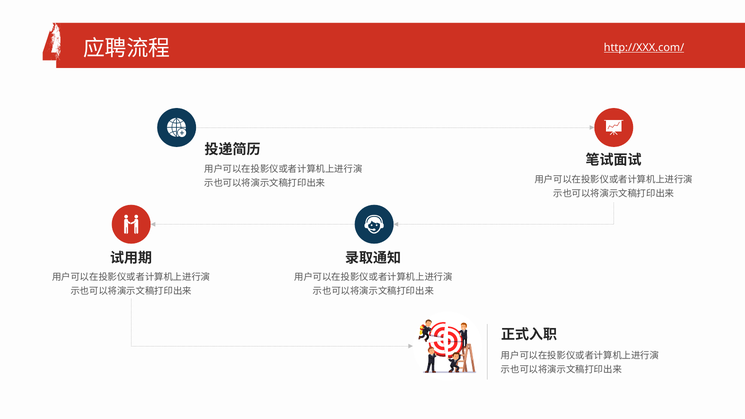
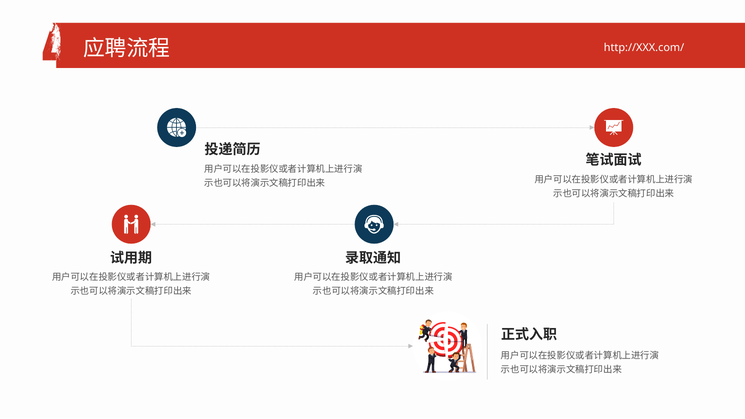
http://XXX.com/ underline: present -> none
